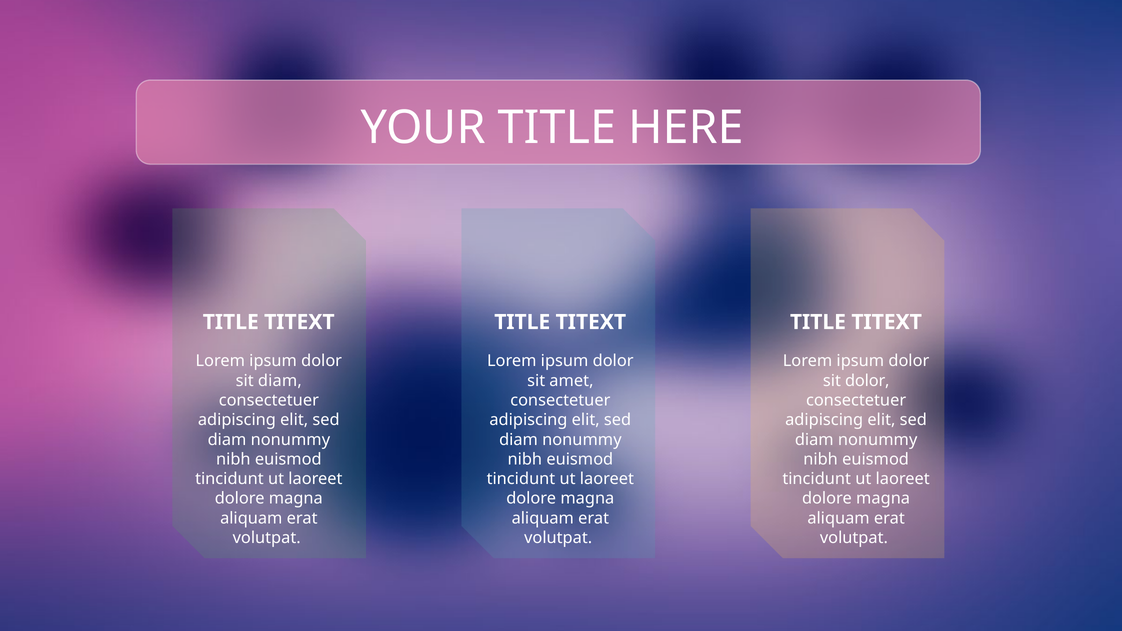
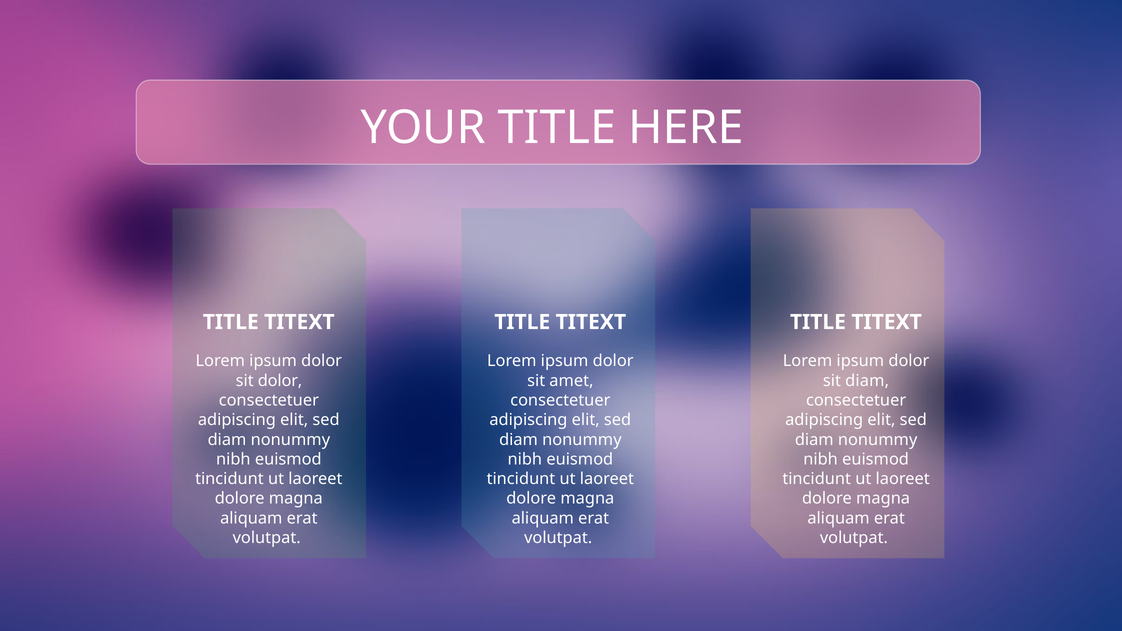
sit diam: diam -> dolor
sit dolor: dolor -> diam
